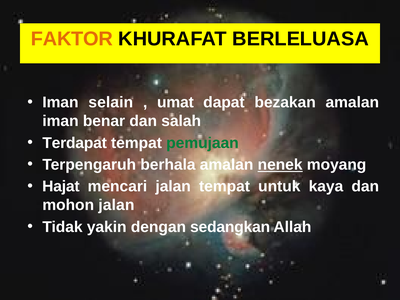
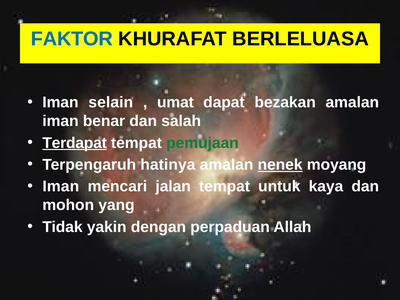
FAKTOR colour: orange -> blue
Terdapat underline: none -> present
berhala: berhala -> hatinya
Hajat at (61, 186): Hajat -> Iman
mohon jalan: jalan -> yang
sedangkan: sedangkan -> perpaduan
